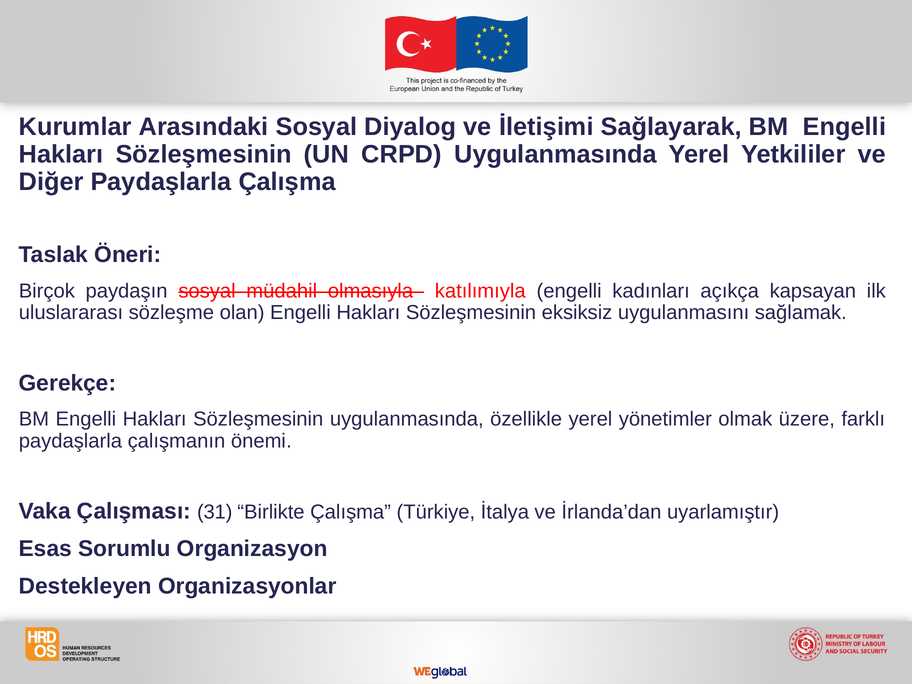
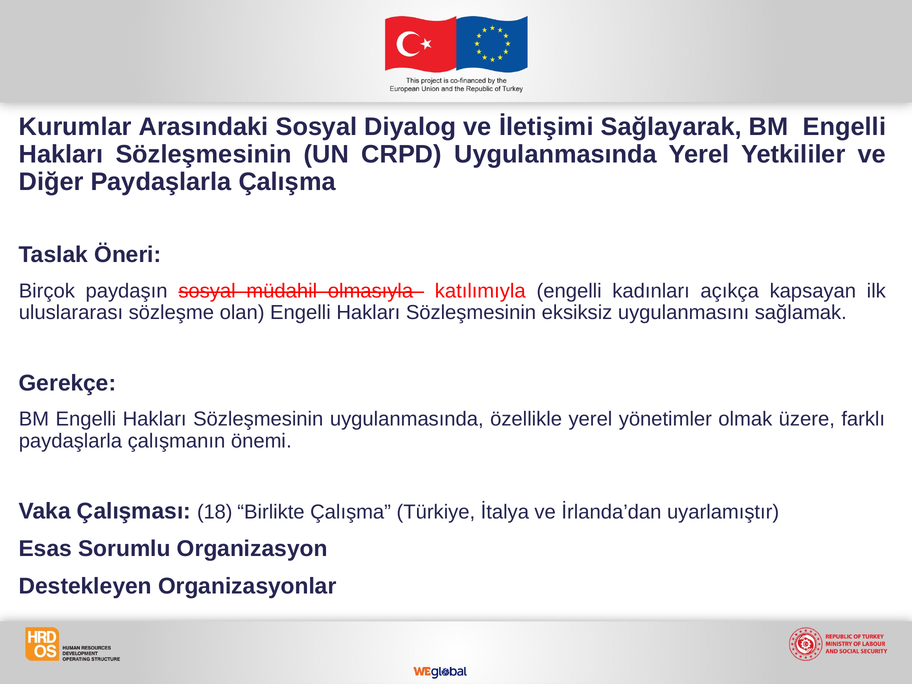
31: 31 -> 18
